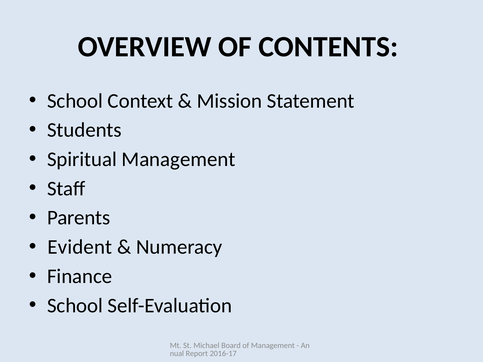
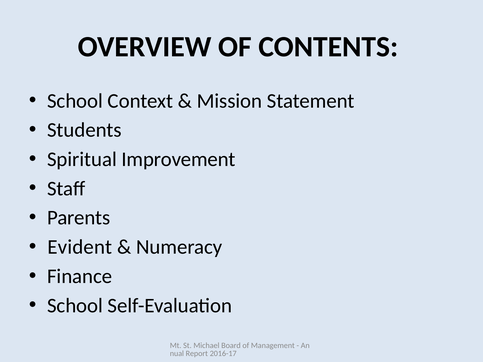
Spiritual Management: Management -> Improvement
